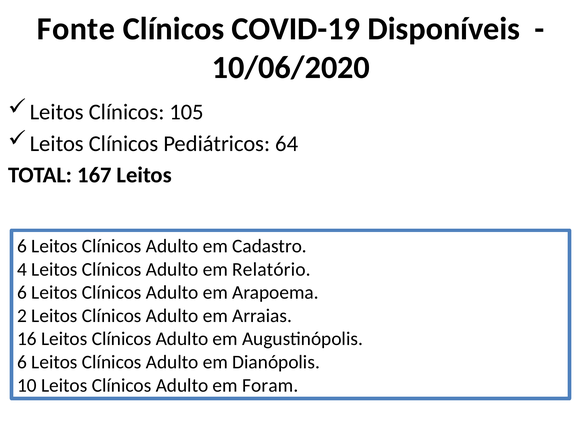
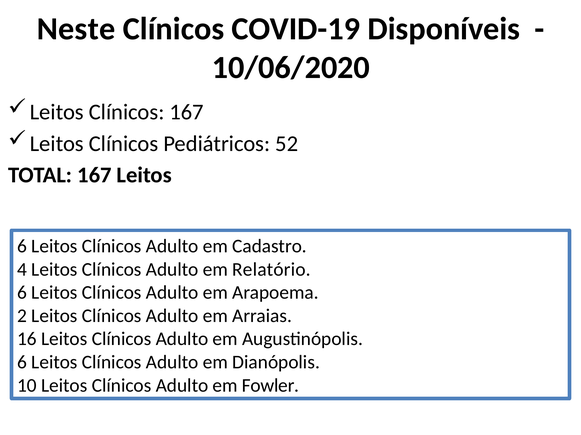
Fonte: Fonte -> Neste
Clínicos 105: 105 -> 167
64: 64 -> 52
Foram: Foram -> Fowler
